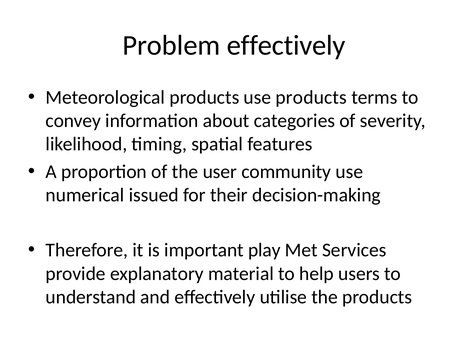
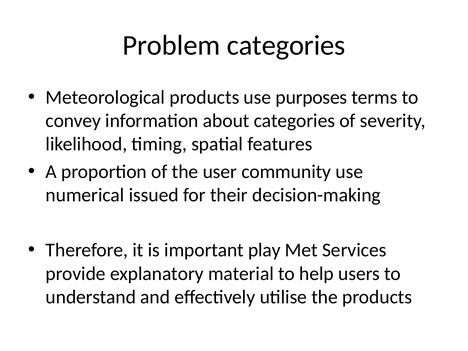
Problem effectively: effectively -> categories
use products: products -> purposes
